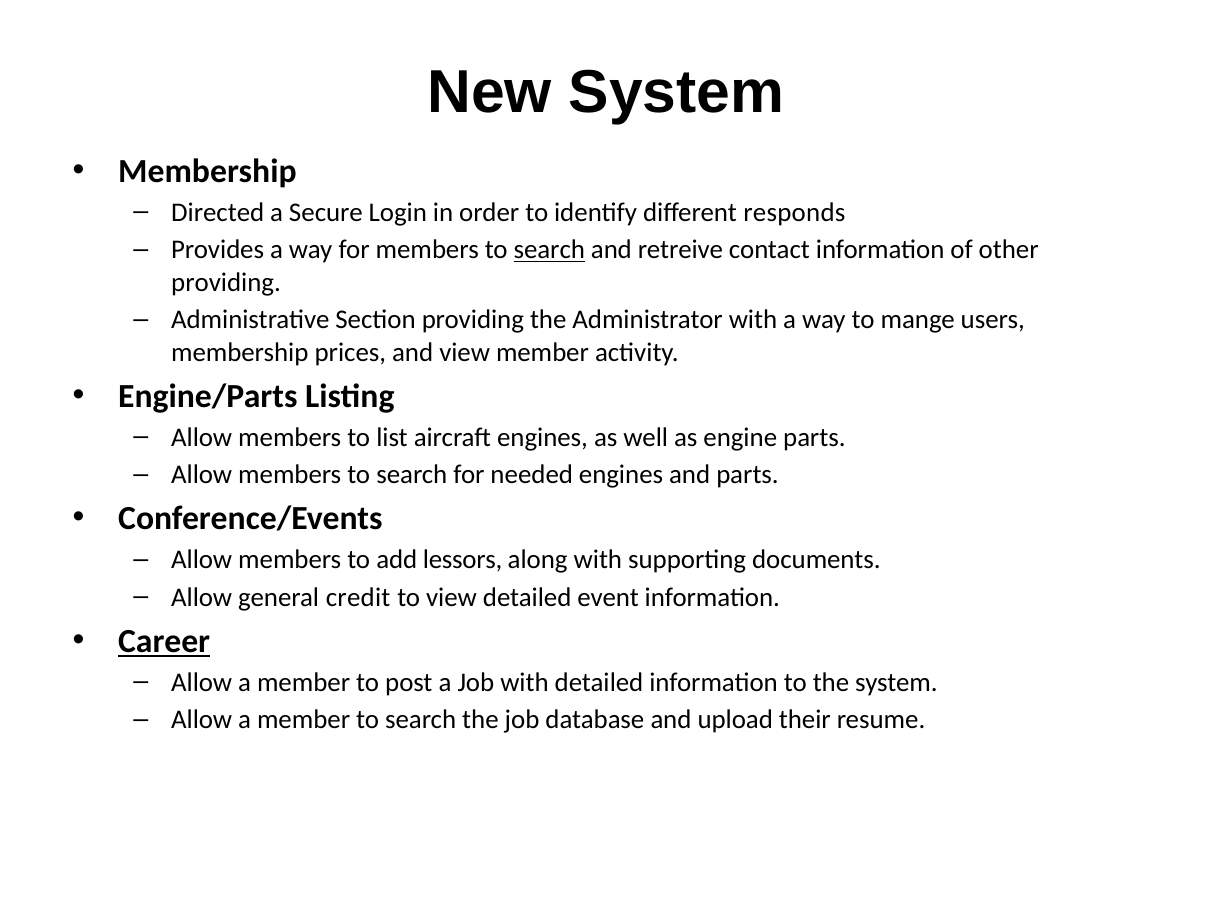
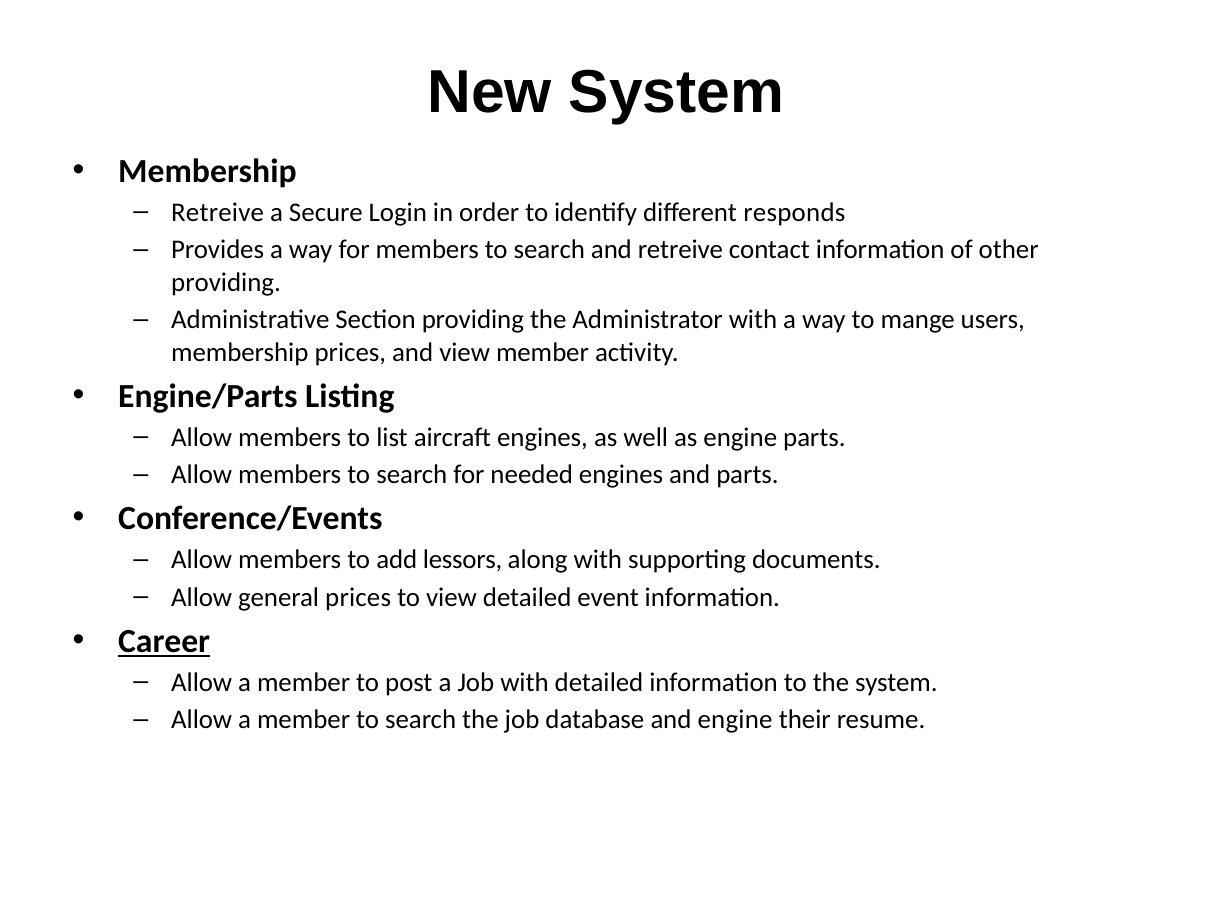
Directed at (218, 212): Directed -> Retreive
search at (549, 250) underline: present -> none
general credit: credit -> prices
and upload: upload -> engine
